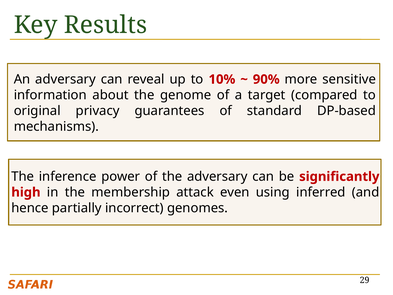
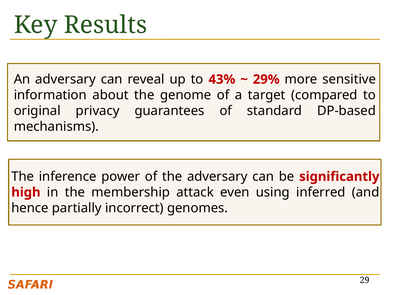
10%: 10% -> 43%
90%: 90% -> 29%
